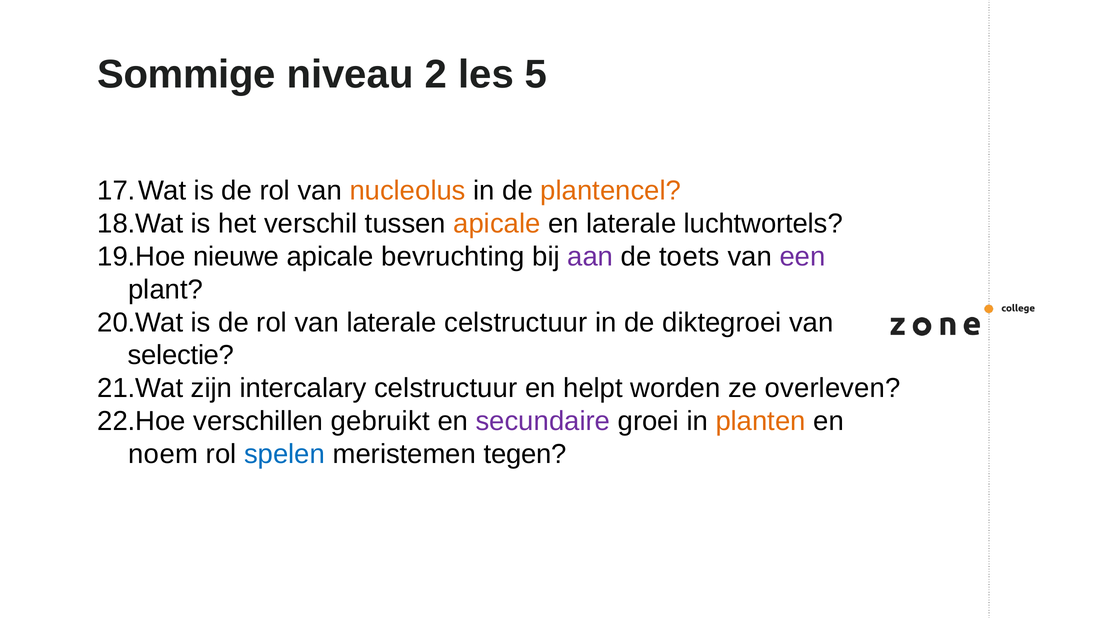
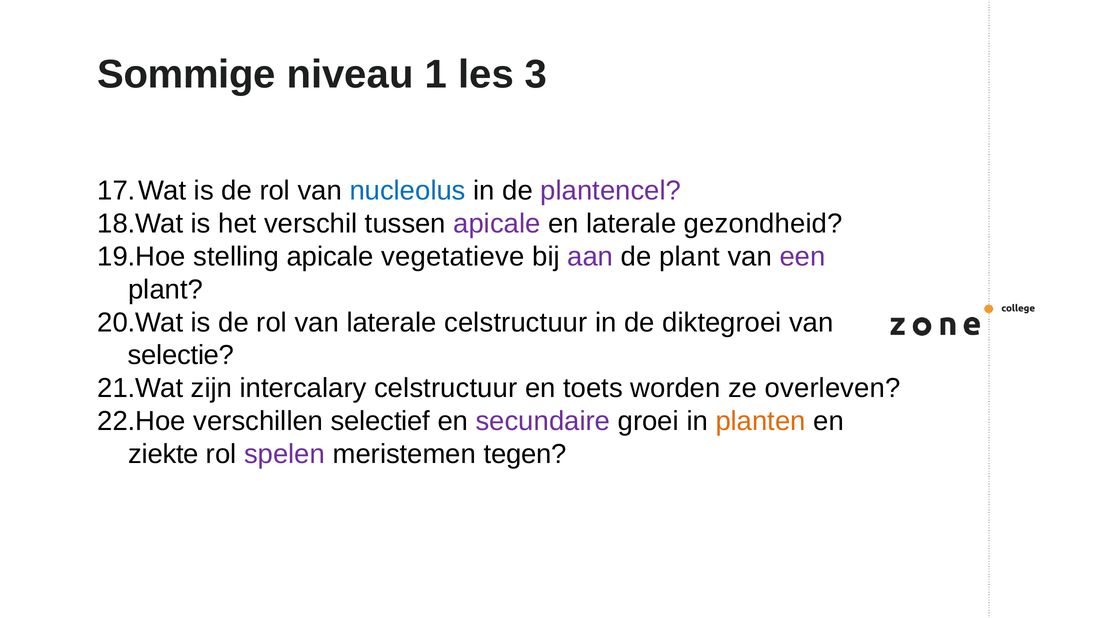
2: 2 -> 1
5: 5 -> 3
nucleolus colour: orange -> blue
plantencel colour: orange -> purple
apicale at (497, 224) colour: orange -> purple
luchtwortels: luchtwortels -> gezondheid
nieuwe: nieuwe -> stelling
bevruchting: bevruchting -> vegetatieve
de toets: toets -> plant
helpt: helpt -> toets
gebruikt: gebruikt -> selectief
noem: noem -> ziekte
spelen colour: blue -> purple
